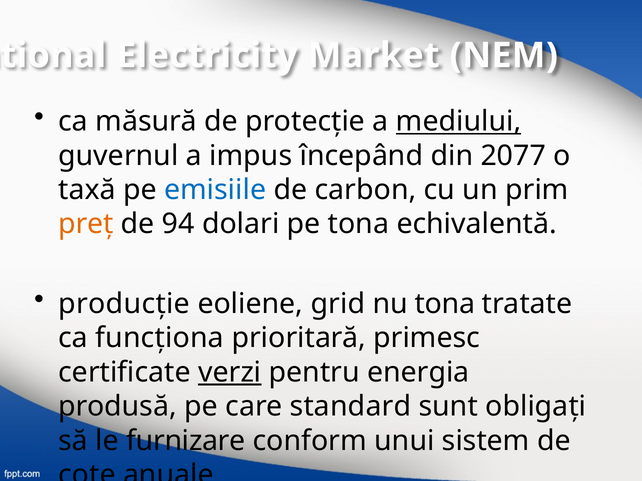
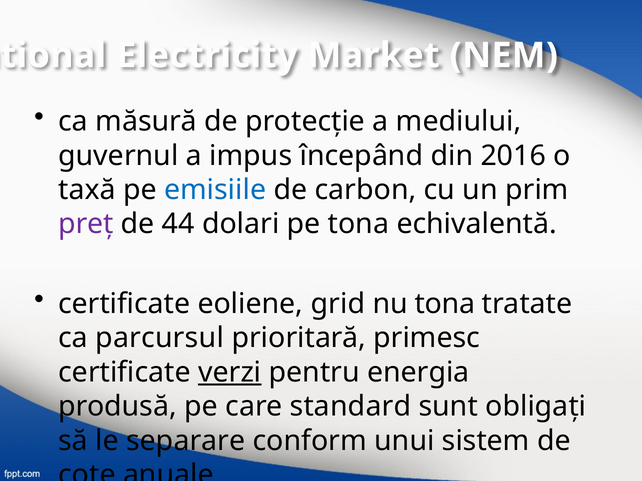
mediului underline: present -> none
2077: 2077 -> 2016
preţ colour: orange -> purple
94: 94 -> 44
producţie at (124, 304): producţie -> certificate
funcţiona: funcţiona -> parcursul
furnizare: furnizare -> separare
